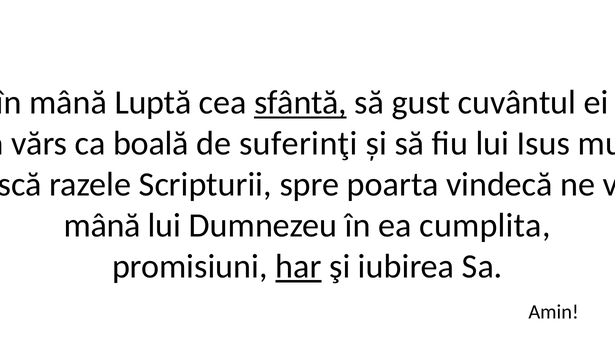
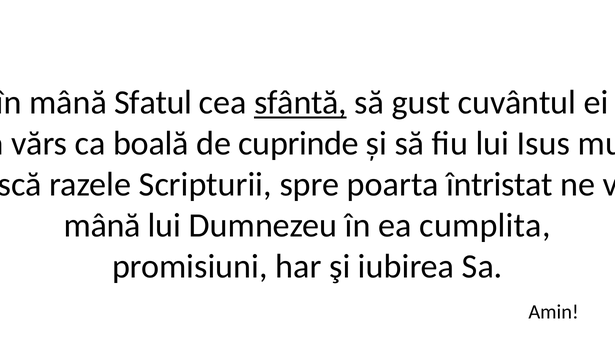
Luptă: Luptă -> Sfatul
suferinţi: suferinţi -> cuprinde
vindecă: vindecă -> întristat
har underline: present -> none
